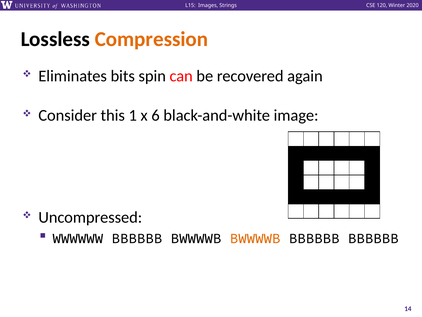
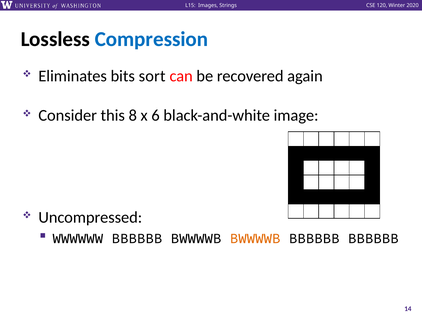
Compression colour: orange -> blue
spin: spin -> sort
1: 1 -> 8
